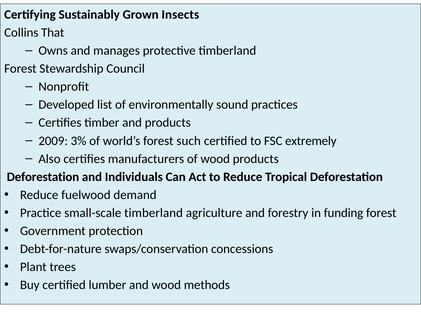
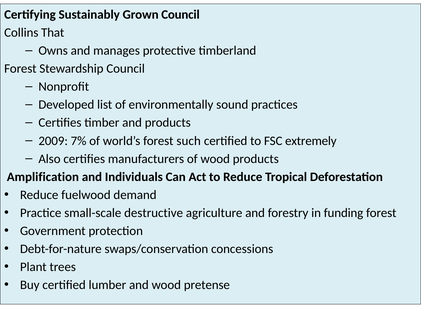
Grown Insects: Insects -> Council
3%: 3% -> 7%
Deforestation at (43, 177): Deforestation -> Amplification
small-scale timberland: timberland -> destructive
methods: methods -> pretense
